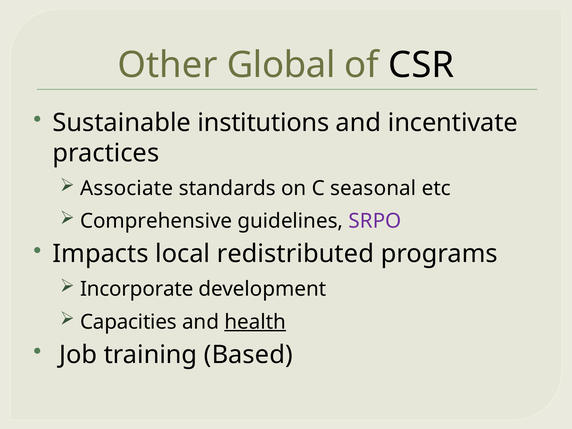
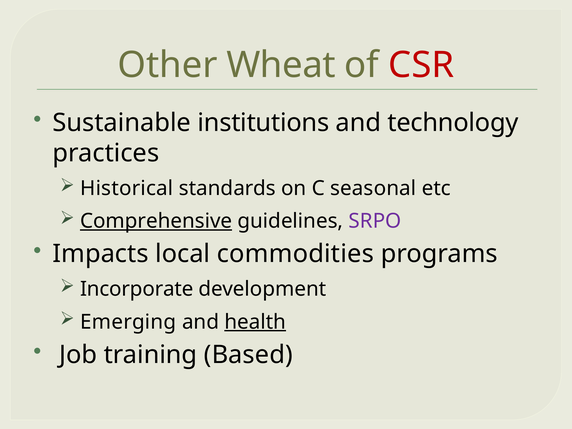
Global: Global -> Wheat
CSR colour: black -> red
incentivate: incentivate -> technology
Associate: Associate -> Historical
Comprehensive underline: none -> present
redistributed: redistributed -> commodities
Capacities: Capacities -> Emerging
